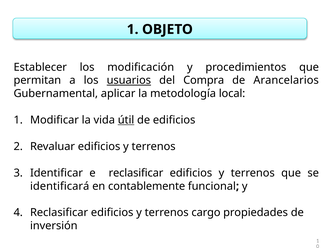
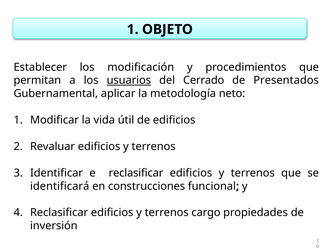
Compra: Compra -> Cerrado
Arancelarios: Arancelarios -> Presentados
local: local -> neto
útil underline: present -> none
contablemente: contablemente -> construcciones
